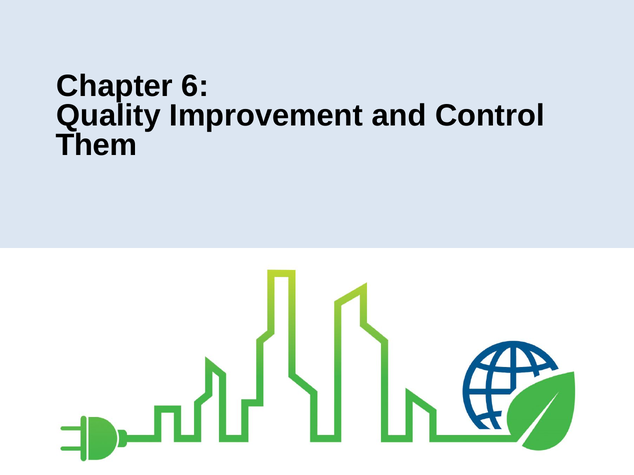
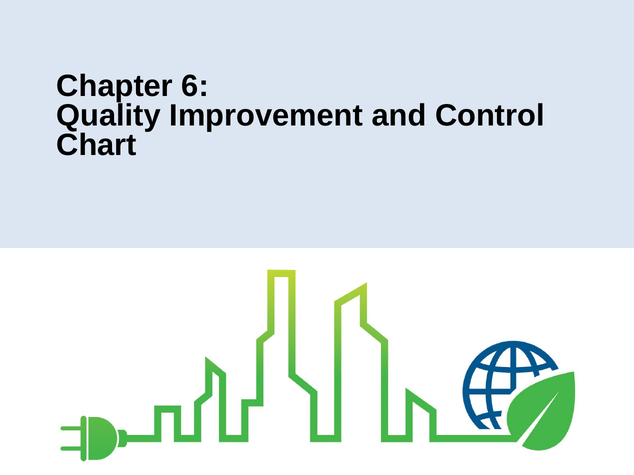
Them: Them -> Chart
